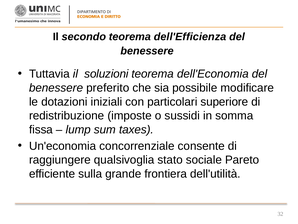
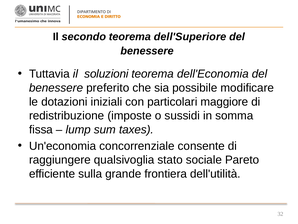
dell'Efficienza: dell'Efficienza -> dell'Superiore
superiore: superiore -> maggiore
